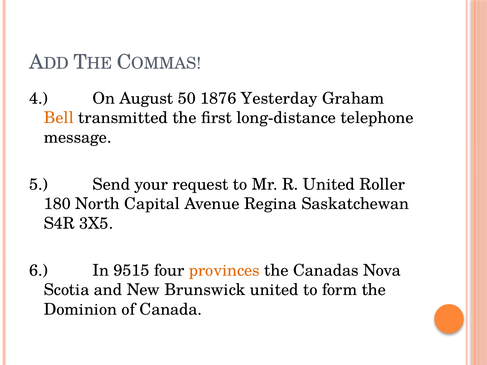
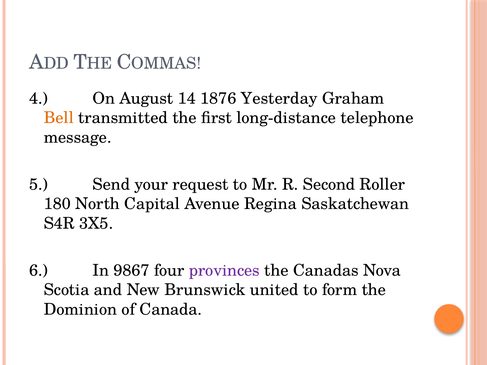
50: 50 -> 14
R United: United -> Second
9515: 9515 -> 9867
provinces colour: orange -> purple
